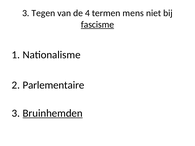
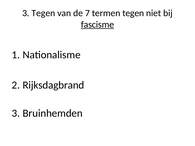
4: 4 -> 7
termen mens: mens -> tegen
Parlementaire: Parlementaire -> Rijksdagbrand
Bruinhemden underline: present -> none
